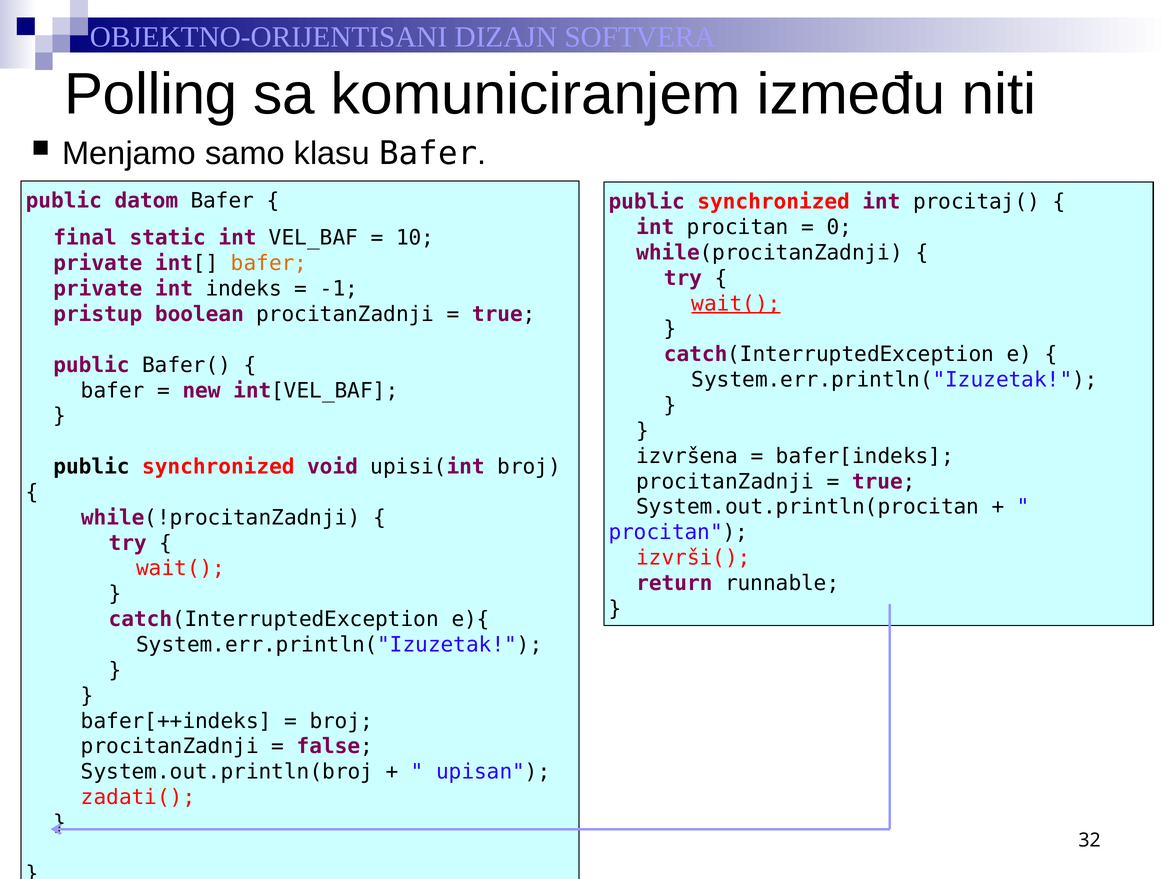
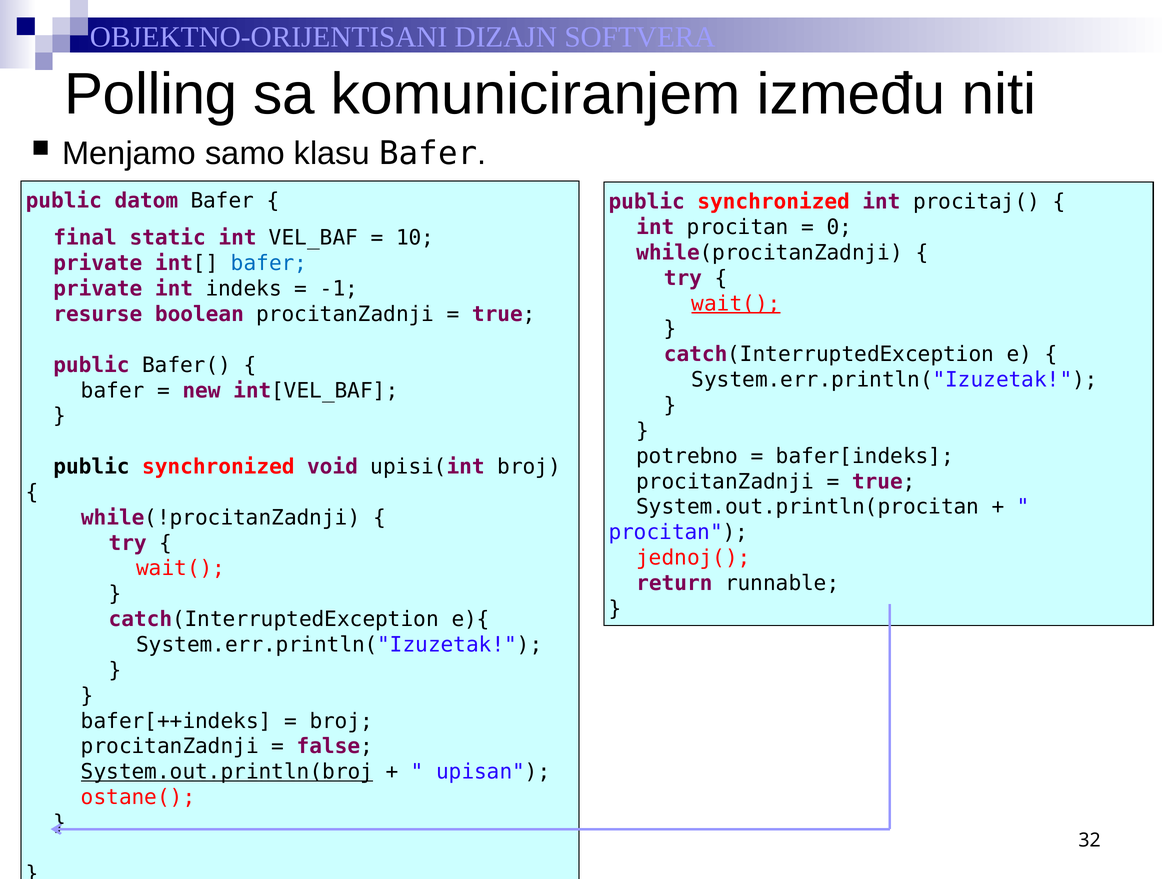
bafer at (269, 263) colour: orange -> blue
pristup: pristup -> resurse
izvršena: izvršena -> potrebno
izvrši(: izvrši( -> jednoj(
System.out.println(broj underline: none -> present
zadati(: zadati( -> ostane(
